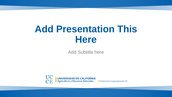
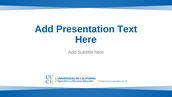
This: This -> Text
